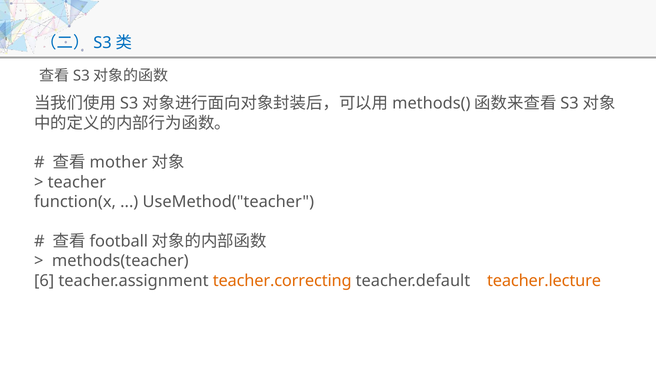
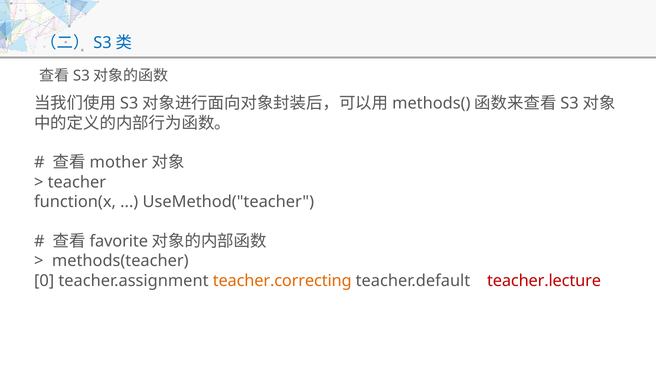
football: football -> favorite
6: 6 -> 0
teacher.lecture colour: orange -> red
